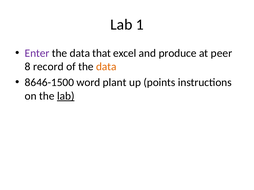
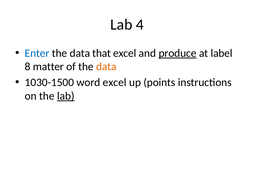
1: 1 -> 4
Enter colour: purple -> blue
produce underline: none -> present
peer: peer -> label
record: record -> matter
8646-1500: 8646-1500 -> 1030-1500
word plant: plant -> excel
